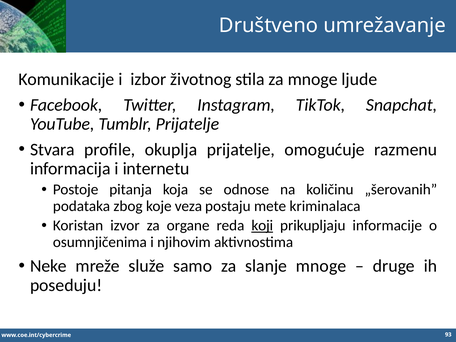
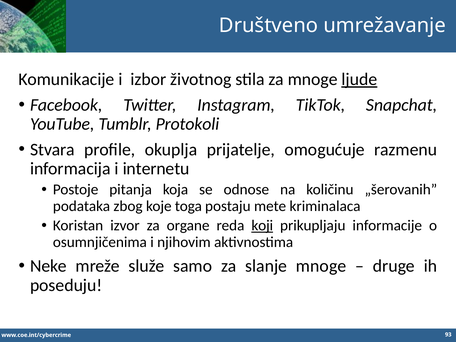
ljude underline: none -> present
Tumblr Prijatelje: Prijatelje -> Protokoli
veza: veza -> toga
